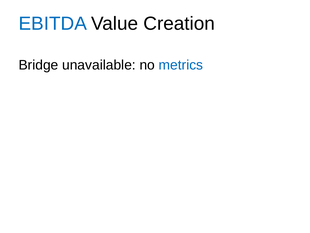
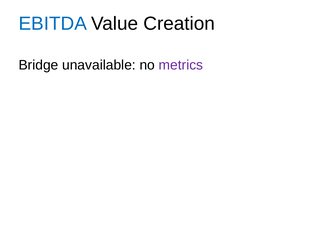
metrics colour: blue -> purple
